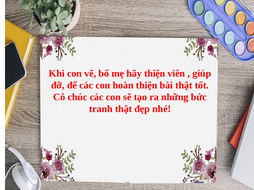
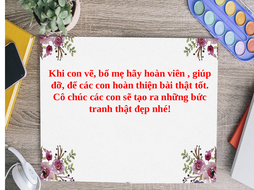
hãy thiện: thiện -> hoàn
